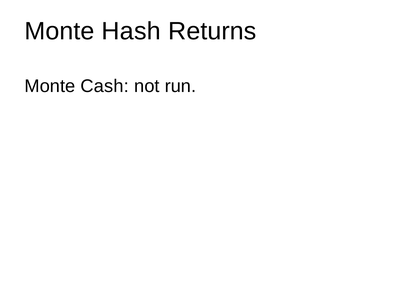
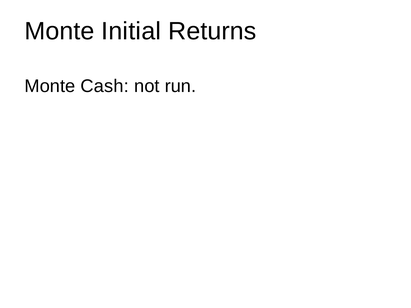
Hash: Hash -> Initial
